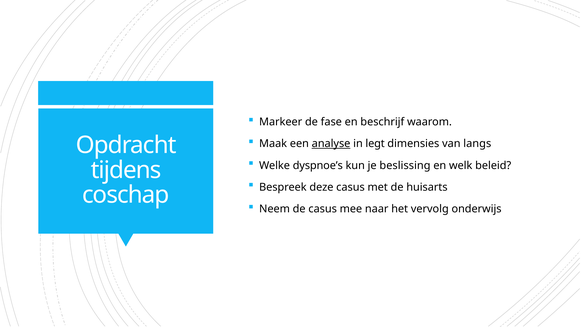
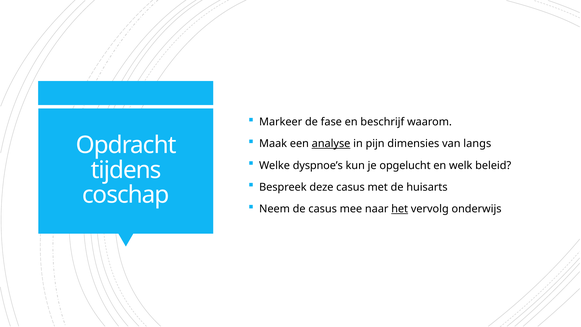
legt: legt -> pijn
beslissing: beslissing -> opgelucht
het underline: none -> present
